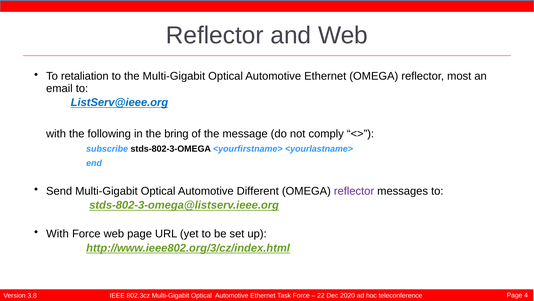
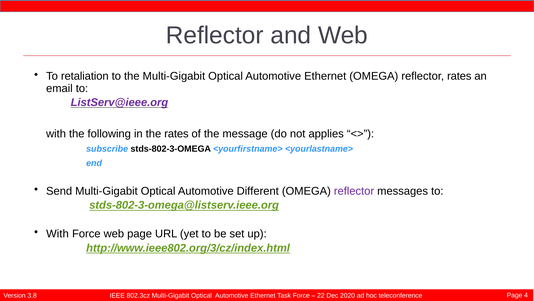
reflector most: most -> rates
ListServ@ieee.org colour: blue -> purple
the bring: bring -> rates
comply: comply -> applies
